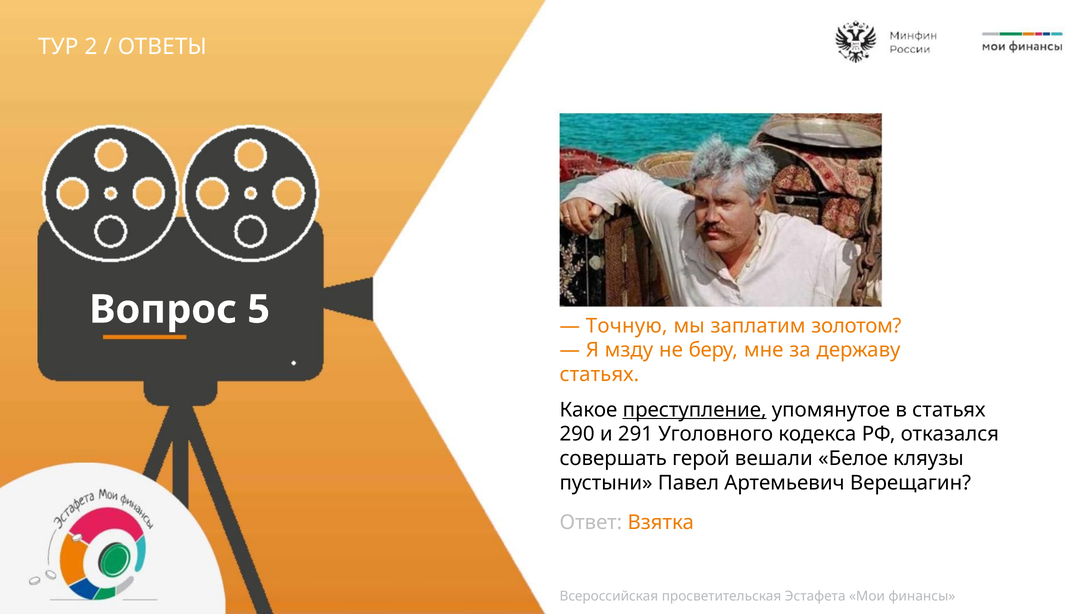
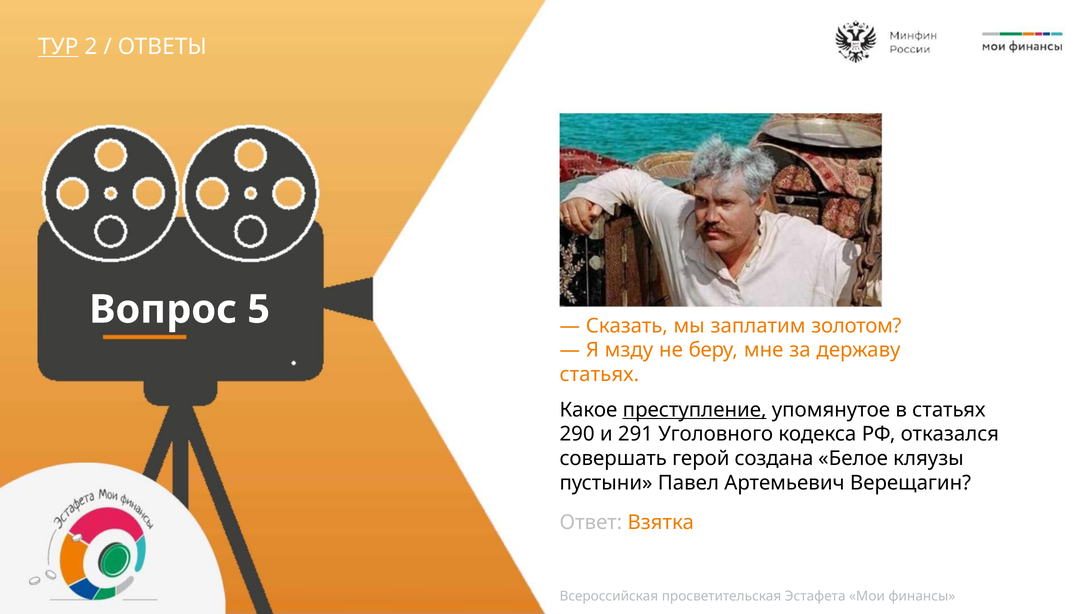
ТУР underline: none -> present
Точную: Точную -> Сказать
вешали: вешали -> создана
